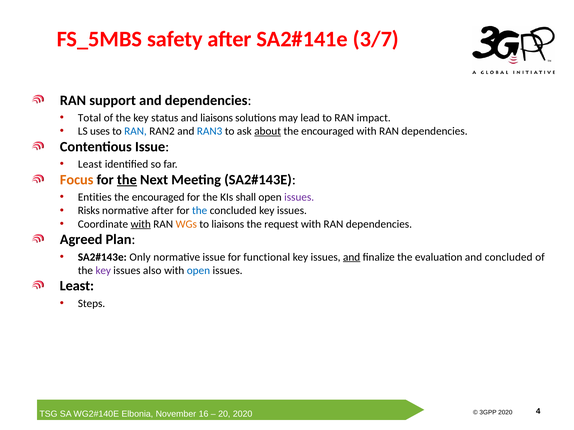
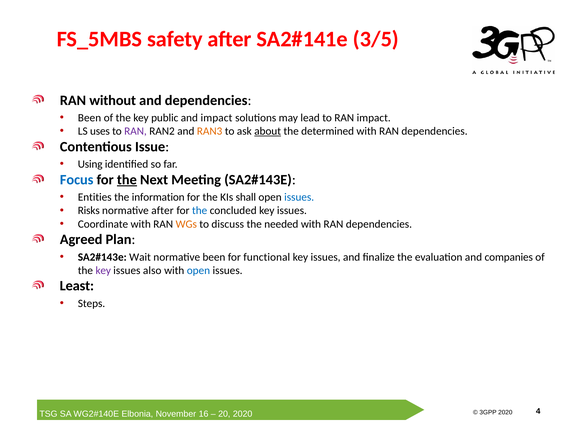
3/7: 3/7 -> 3/5
support: support -> without
Total at (90, 118): Total -> Been
status: status -> public
and liaisons: liaisons -> impact
RAN at (135, 131) colour: blue -> purple
RAN3 colour: blue -> orange
encouraged at (328, 131): encouraged -> determined
Least at (90, 164): Least -> Using
Focus colour: orange -> blue
encouraged at (158, 197): encouraged -> information
issues at (299, 197) colour: purple -> blue
with at (141, 224) underline: present -> none
to liaisons: liaisons -> discuss
request: request -> needed
Only: Only -> Wait
normative issue: issue -> been
and at (352, 257) underline: present -> none
and concluded: concluded -> companies
